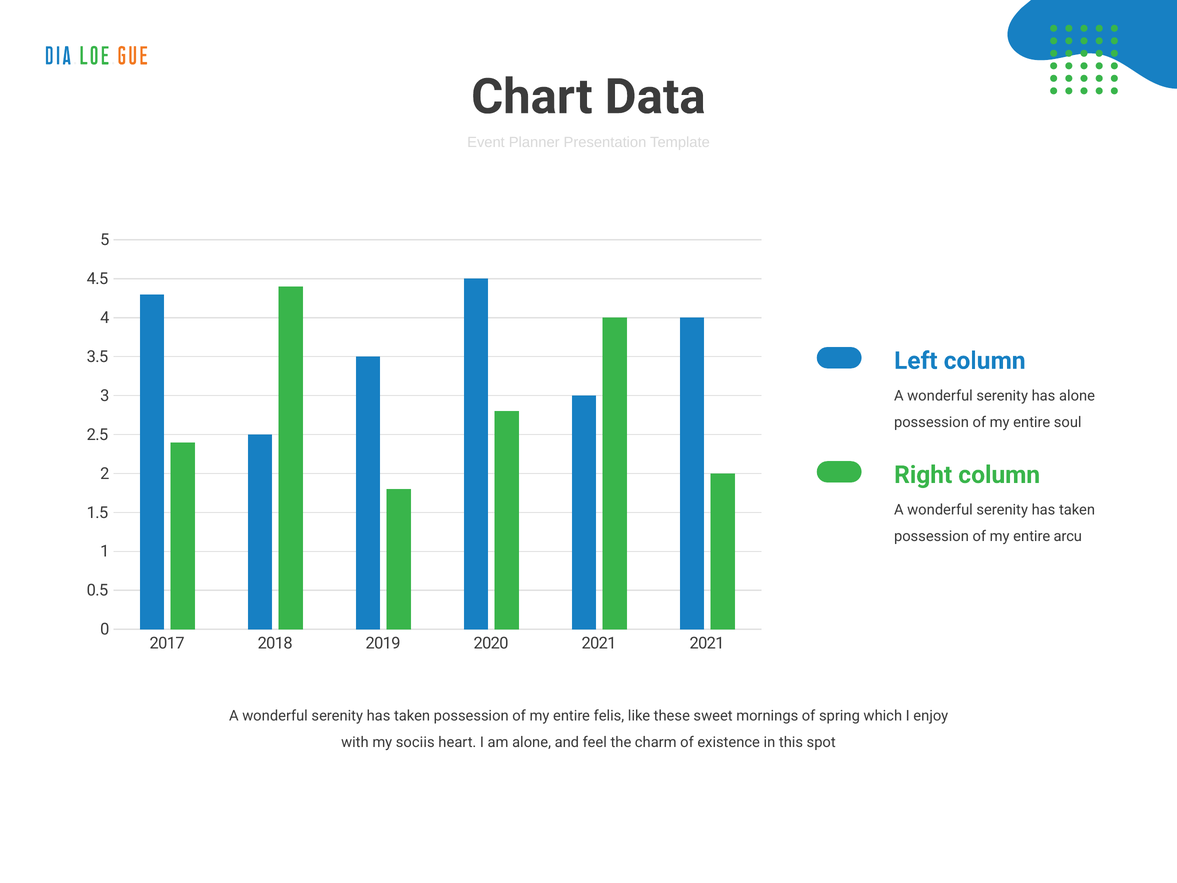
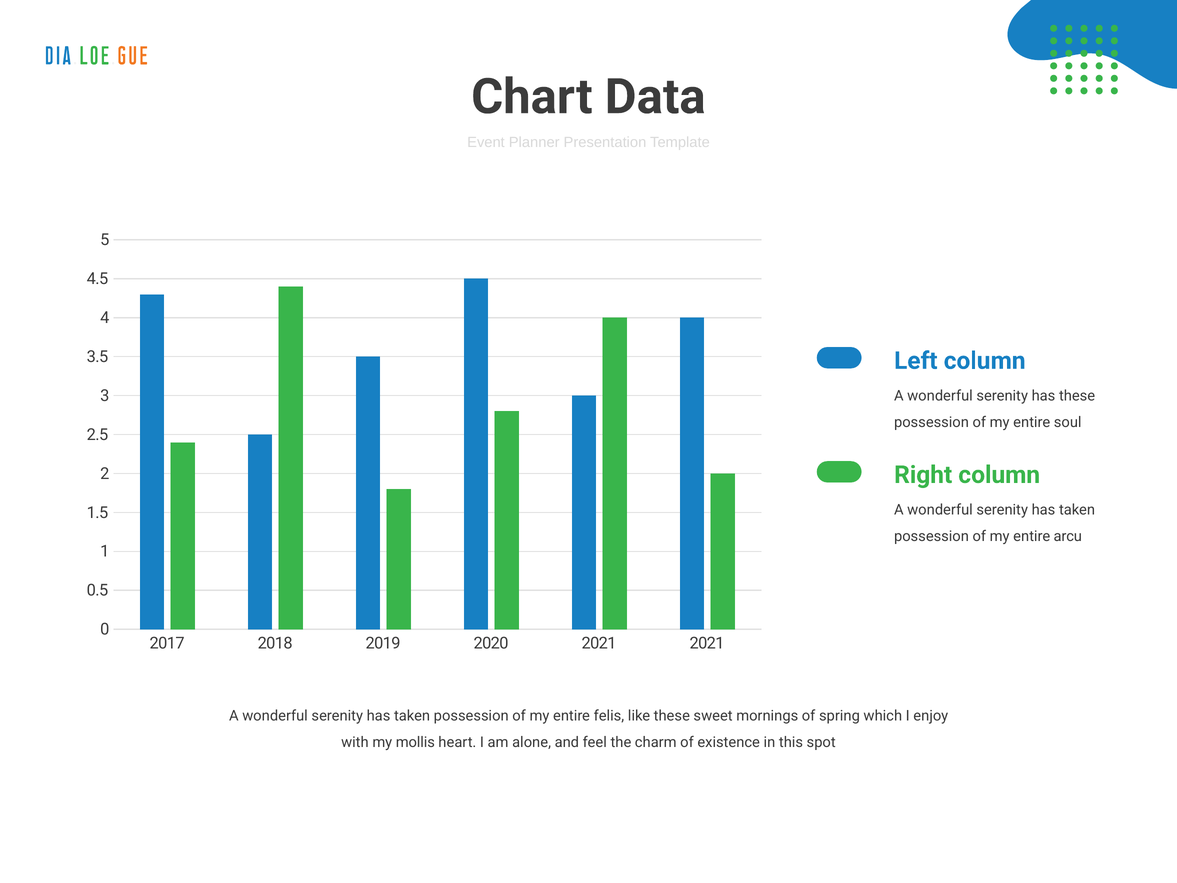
has alone: alone -> these
sociis: sociis -> mollis
